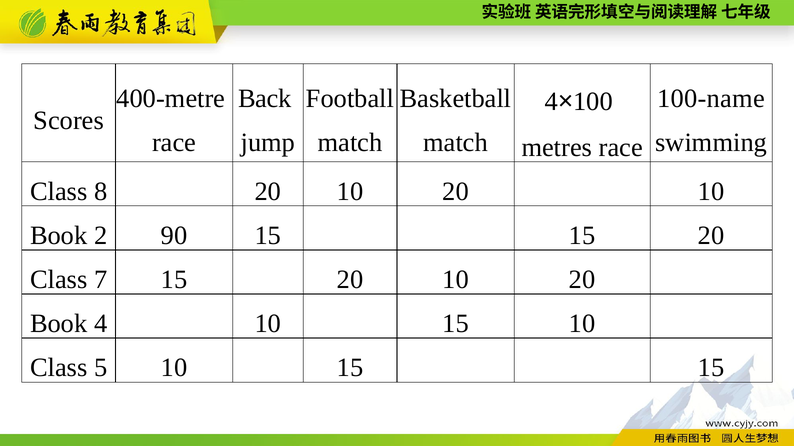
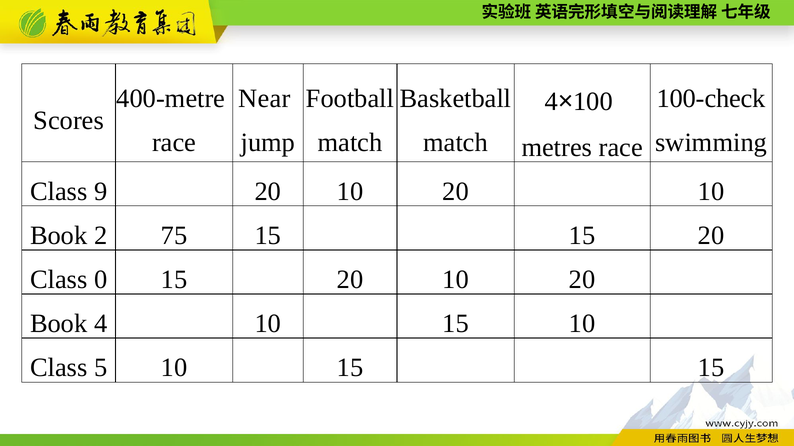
Back: Back -> Near
100-name: 100-name -> 100-check
8: 8 -> 9
90: 90 -> 75
7: 7 -> 0
